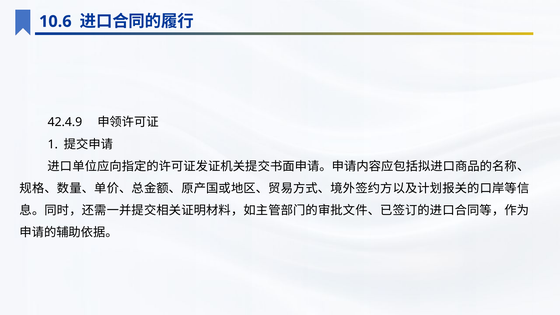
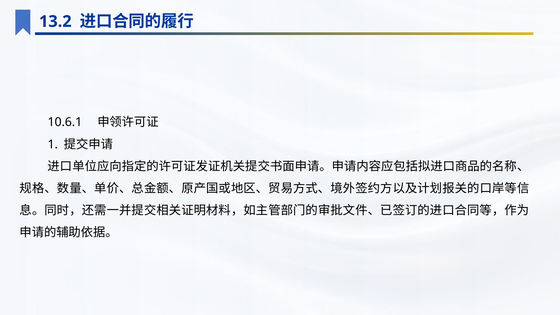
10.6: 10.6 -> 13.2
42.4.9: 42.4.9 -> 10.6.1
